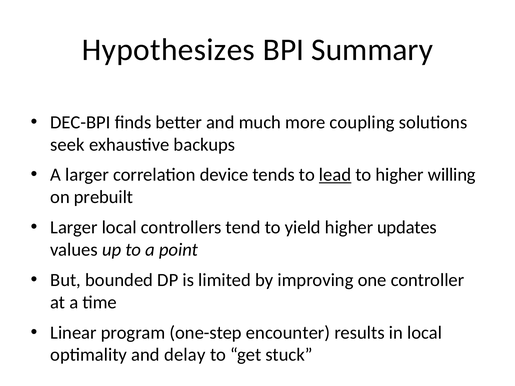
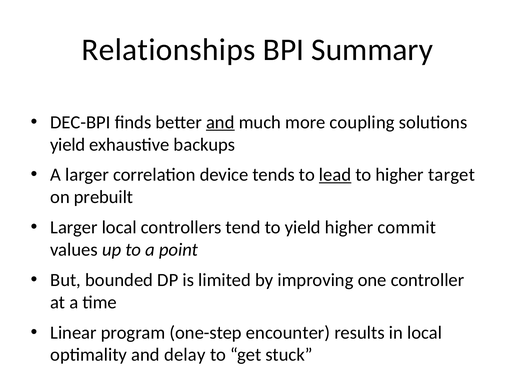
Hypothesizes: Hypothesizes -> Relationships
and at (220, 122) underline: none -> present
seek at (67, 145): seek -> yield
willing: willing -> target
updates: updates -> commit
